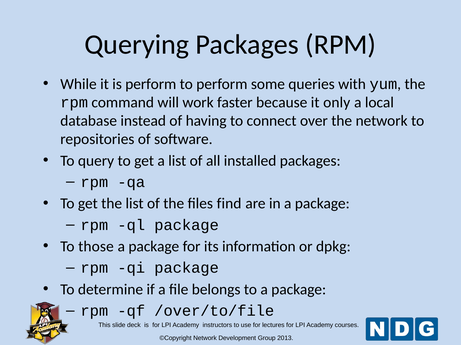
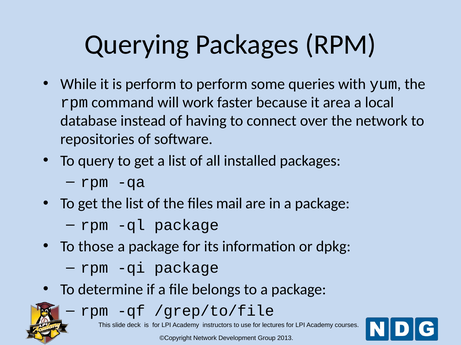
only: only -> area
find: find -> mail
/over/to/file: /over/to/file -> /grep/to/file
